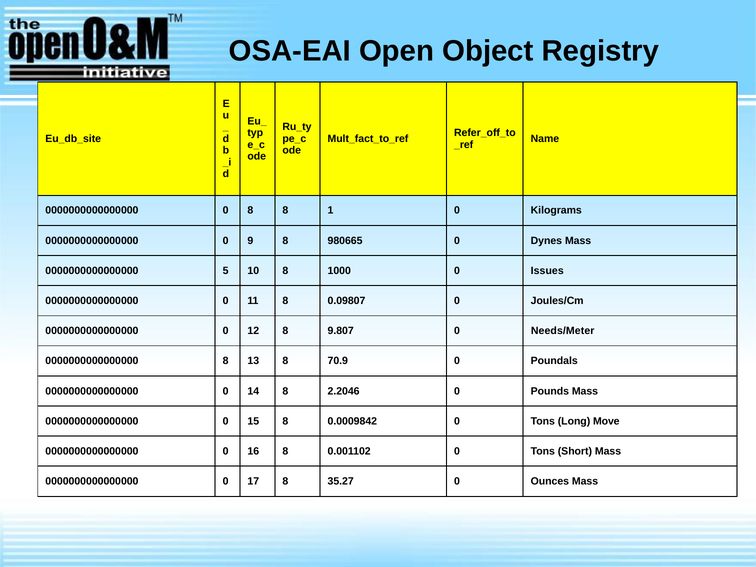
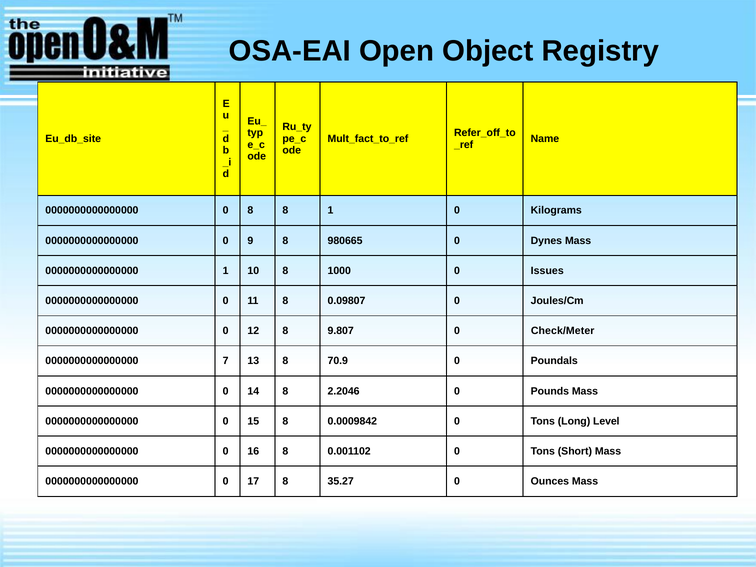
0000000000000000 5: 5 -> 1
Needs/Meter: Needs/Meter -> Check/Meter
0000000000000000 8: 8 -> 7
Move: Move -> Level
